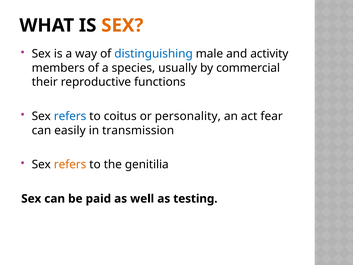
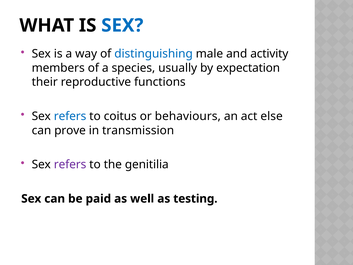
SEX at (122, 25) colour: orange -> blue
commercial: commercial -> expectation
personality: personality -> behaviours
fear: fear -> else
easily: easily -> prove
refers at (70, 164) colour: orange -> purple
